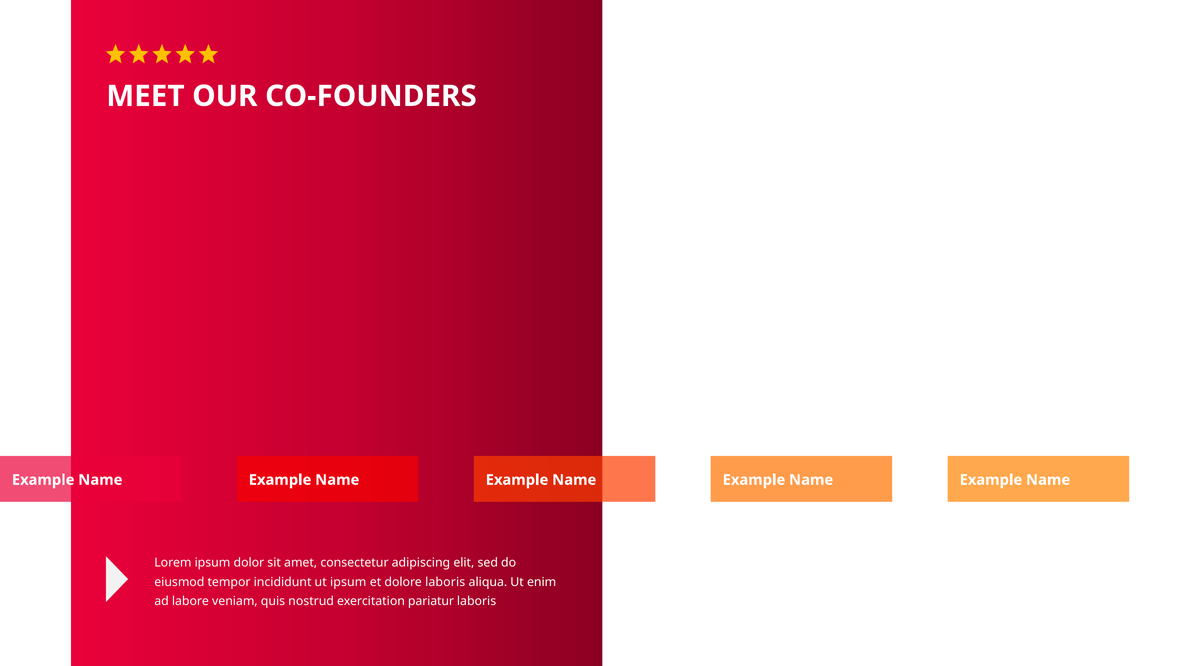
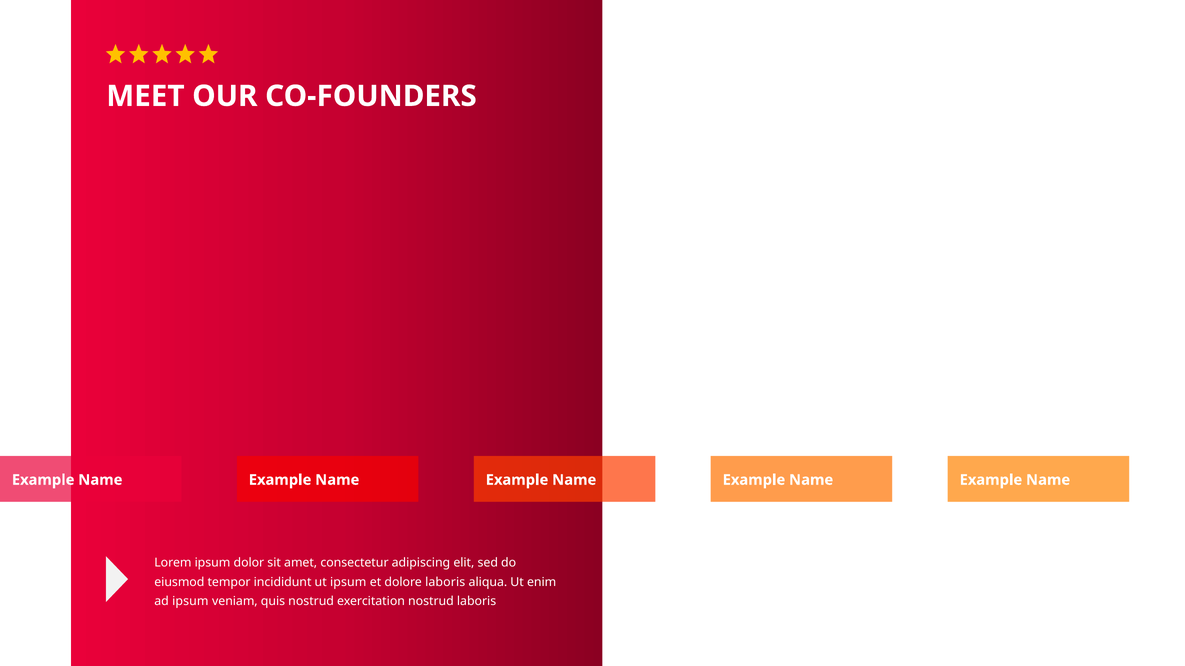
ad labore: labore -> ipsum
exercitation pariatur: pariatur -> nostrud
